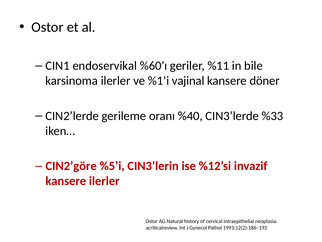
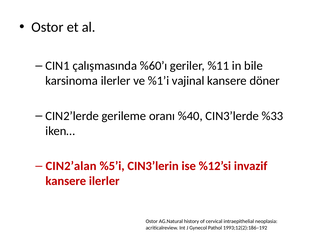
endoservikal: endoservikal -> çalışmasında
CIN2’göre: CIN2’göre -> CIN2’alan
